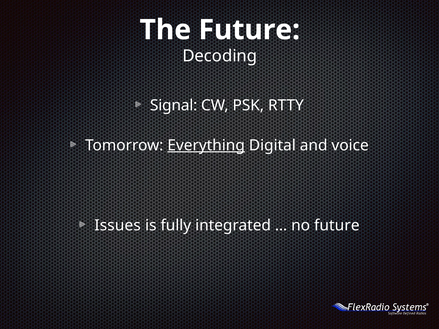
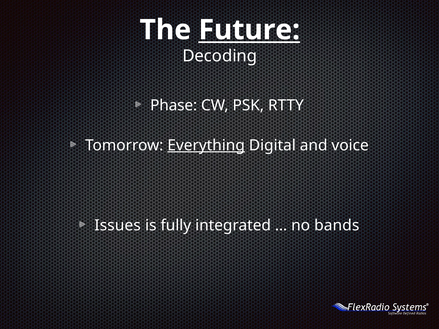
Future at (249, 30) underline: none -> present
Signal: Signal -> Phase
no future: future -> bands
